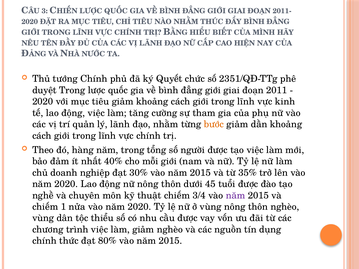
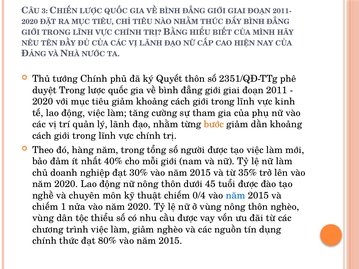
Quyết chức: chức -> thôn
3/4: 3/4 -> 0/4
năm at (236, 196) colour: purple -> blue
